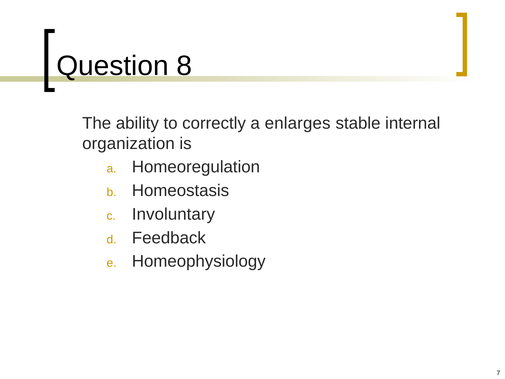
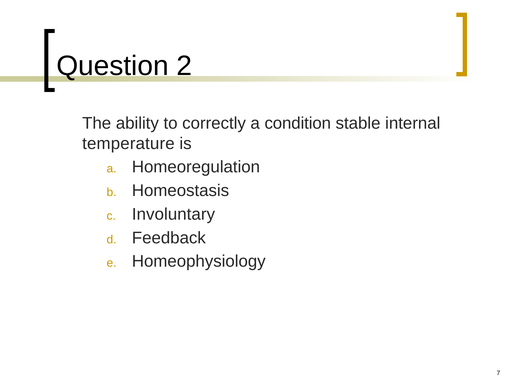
8: 8 -> 2
enlarges: enlarges -> condition
organization: organization -> temperature
